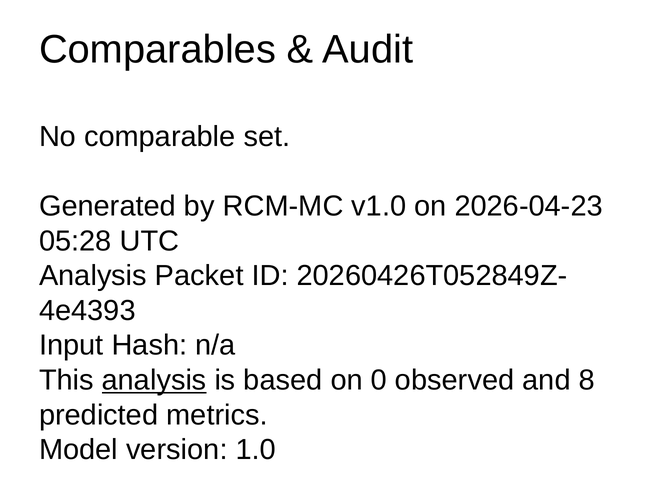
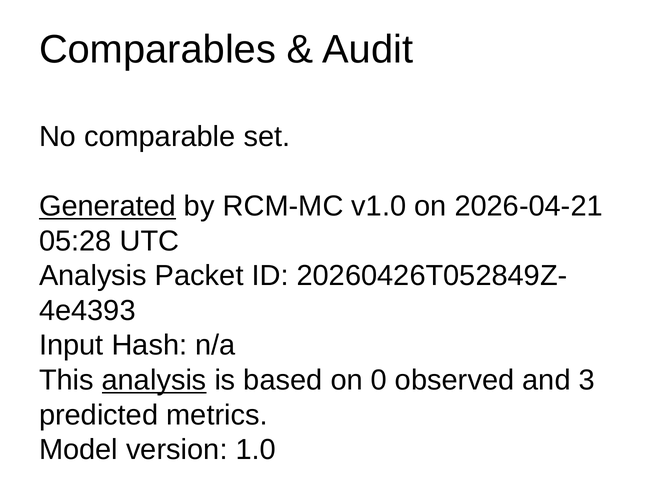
Generated underline: none -> present
2026-04-23: 2026-04-23 -> 2026-04-21
8: 8 -> 3
